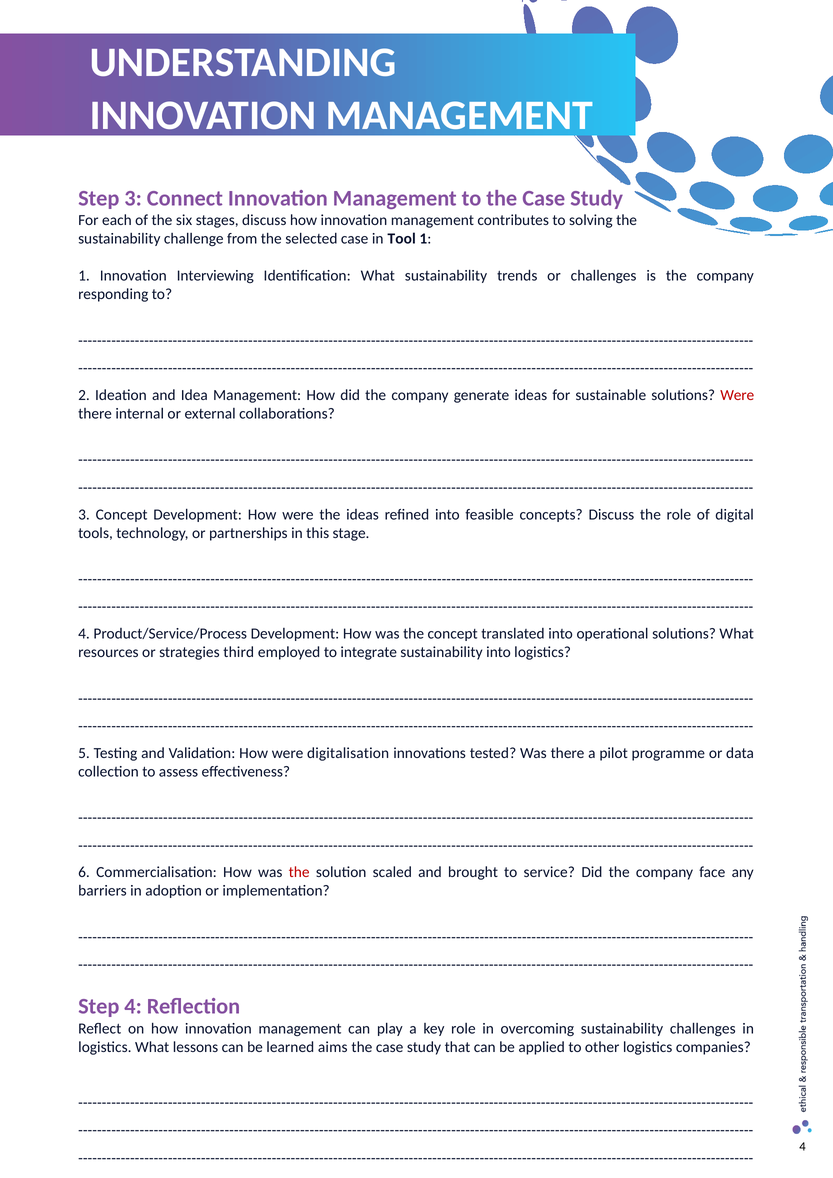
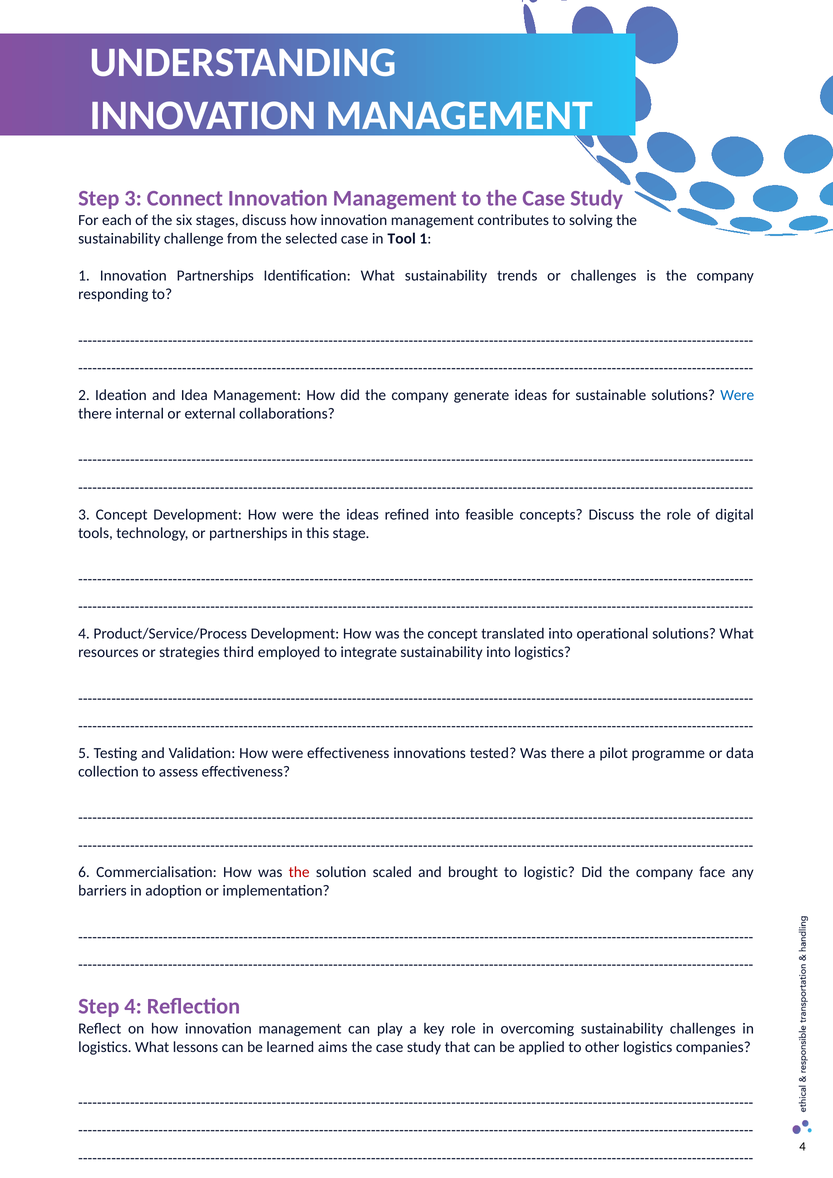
Innovation Interviewing: Interviewing -> Partnerships
Were at (737, 395) colour: red -> blue
were digitalisation: digitalisation -> effectiveness
service: service -> logistic
